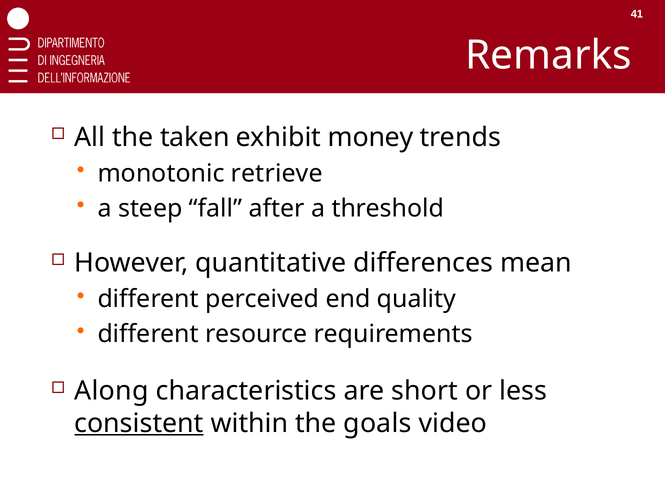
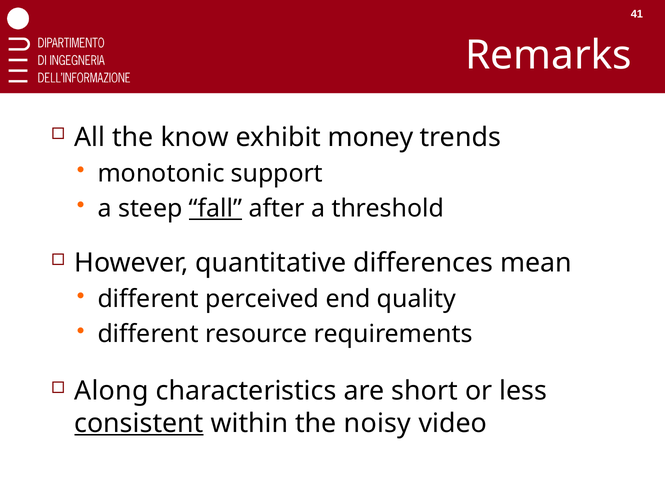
taken: taken -> know
retrieve: retrieve -> support
fall underline: none -> present
goals: goals -> noisy
